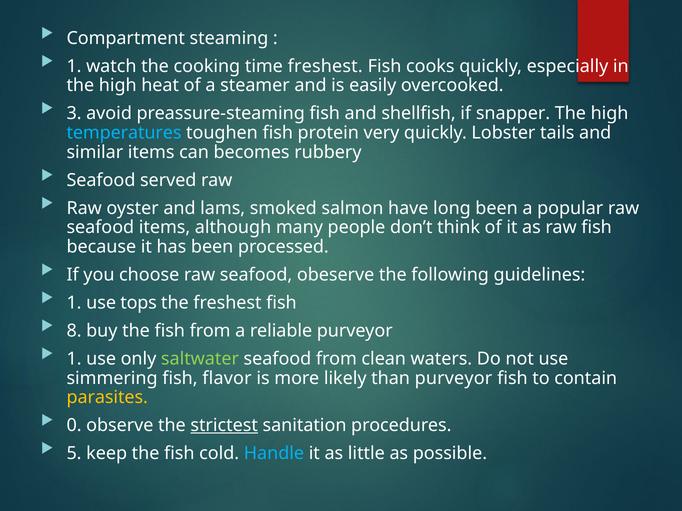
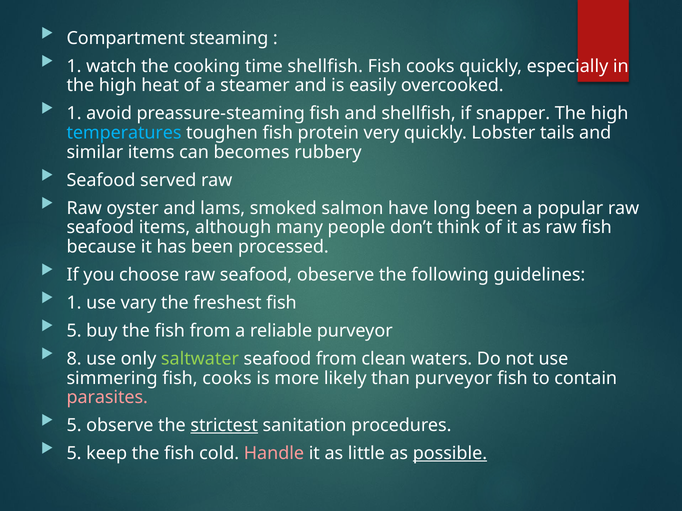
time freshest: freshest -> shellfish
3 at (74, 114): 3 -> 1
tops: tops -> vary
8 at (74, 331): 8 -> 5
1 at (74, 359): 1 -> 8
flavor at (227, 378): flavor -> cooks
parasites colour: yellow -> pink
0 at (74, 426): 0 -> 5
Handle colour: light blue -> pink
possible underline: none -> present
